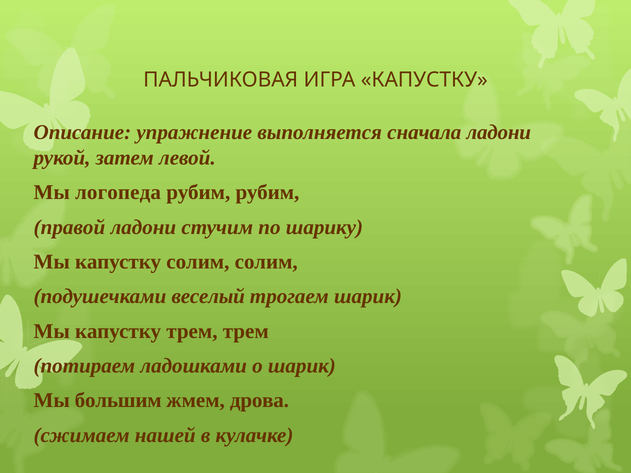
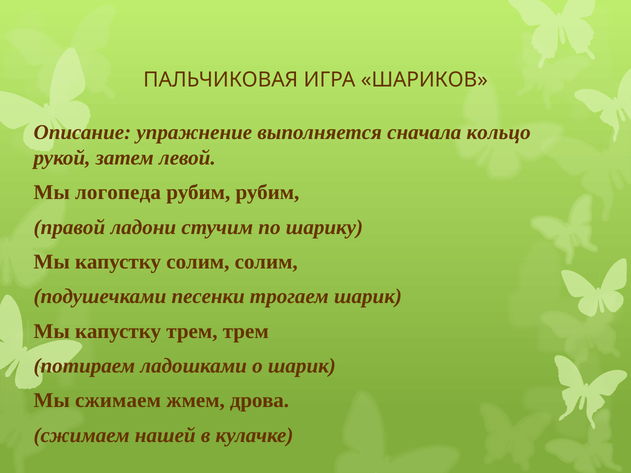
ИГРА КАПУСТКУ: КАПУСТКУ -> ШАРИКОВ
сначала ладони: ладони -> кольцо
веселый: веселый -> песенки
Мы большим: большим -> сжимаем
